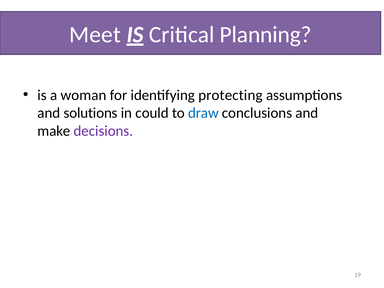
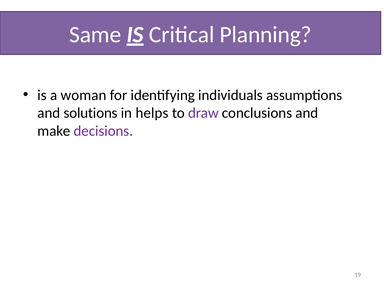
Meet: Meet -> Same
protecting: protecting -> individuals
could: could -> helps
draw colour: blue -> purple
